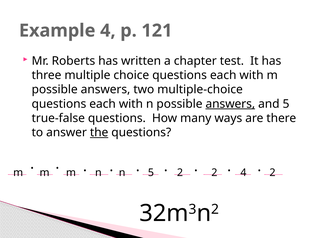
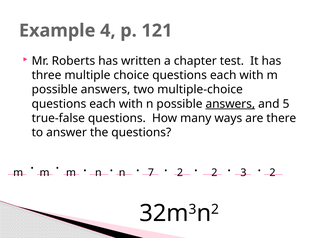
the underline: present -> none
n 5: 5 -> 7
2 4: 4 -> 3
